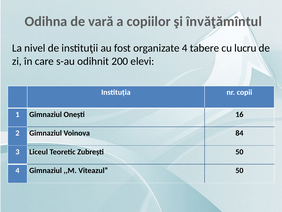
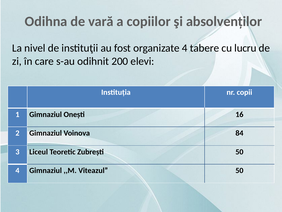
învăţămîntul: învăţămîntul -> absolvenților
